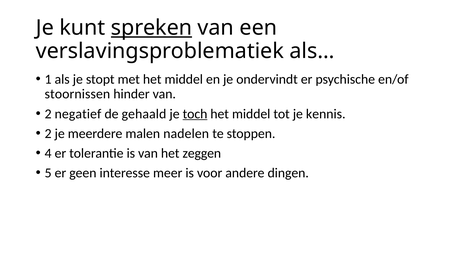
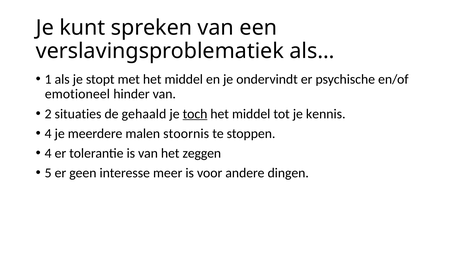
spreken underline: present -> none
stoornissen: stoornissen -> emotioneel
negatief: negatief -> situaties
2 at (48, 134): 2 -> 4
nadelen: nadelen -> stoornis
